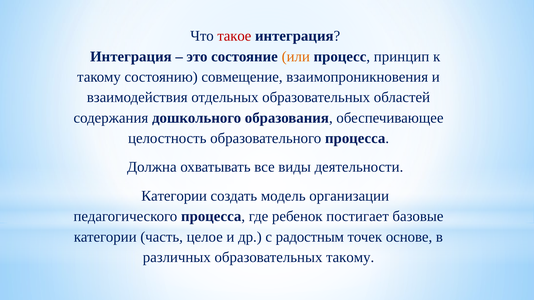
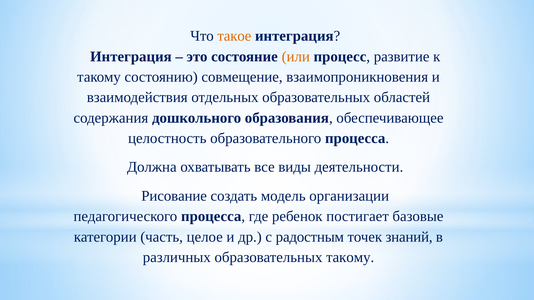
такое colour: red -> orange
принцип: принцип -> развитие
Категории at (174, 196): Категории -> Рисование
основе: основе -> знаний
